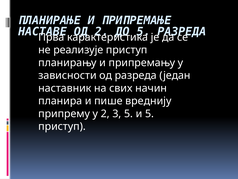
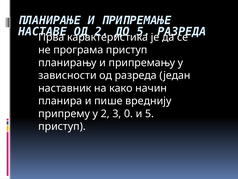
реализује: реализује -> програма
свих: свих -> како
3 5: 5 -> 0
